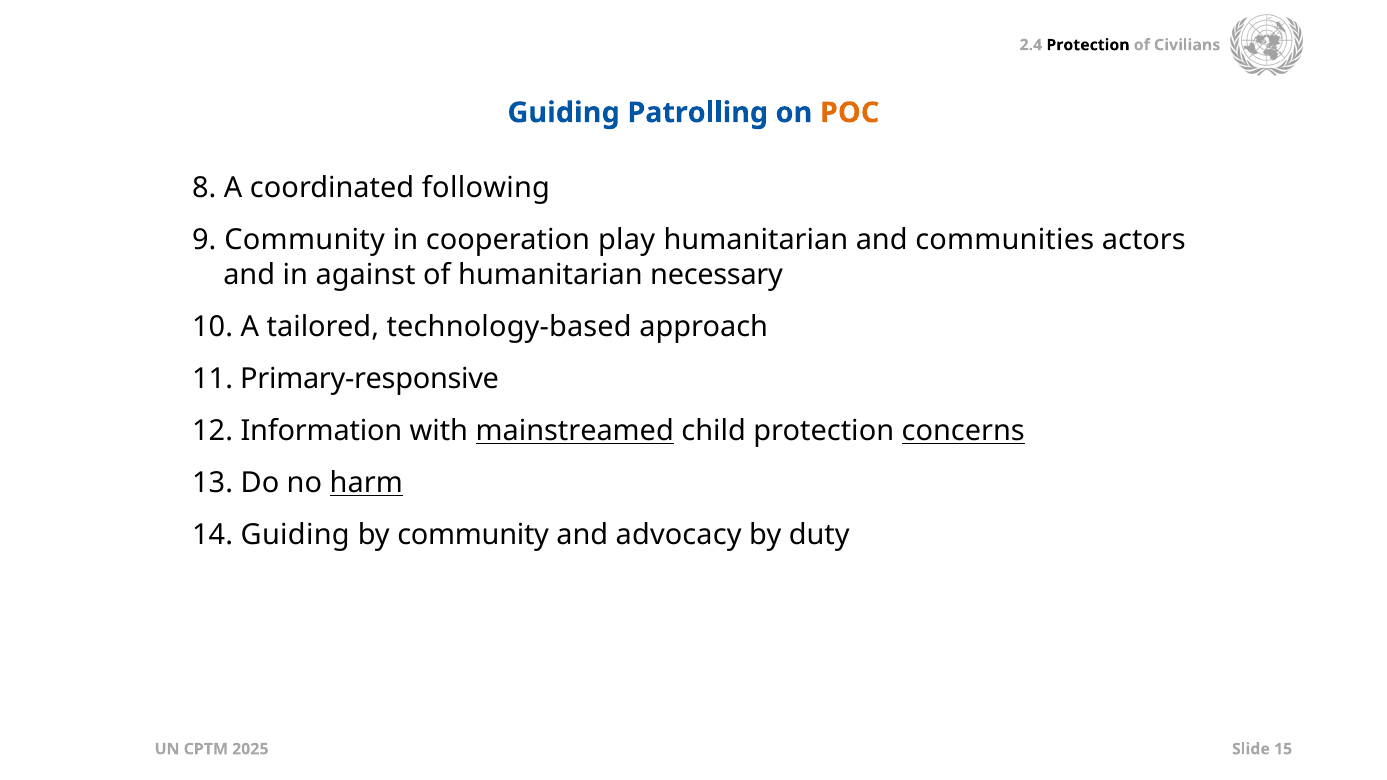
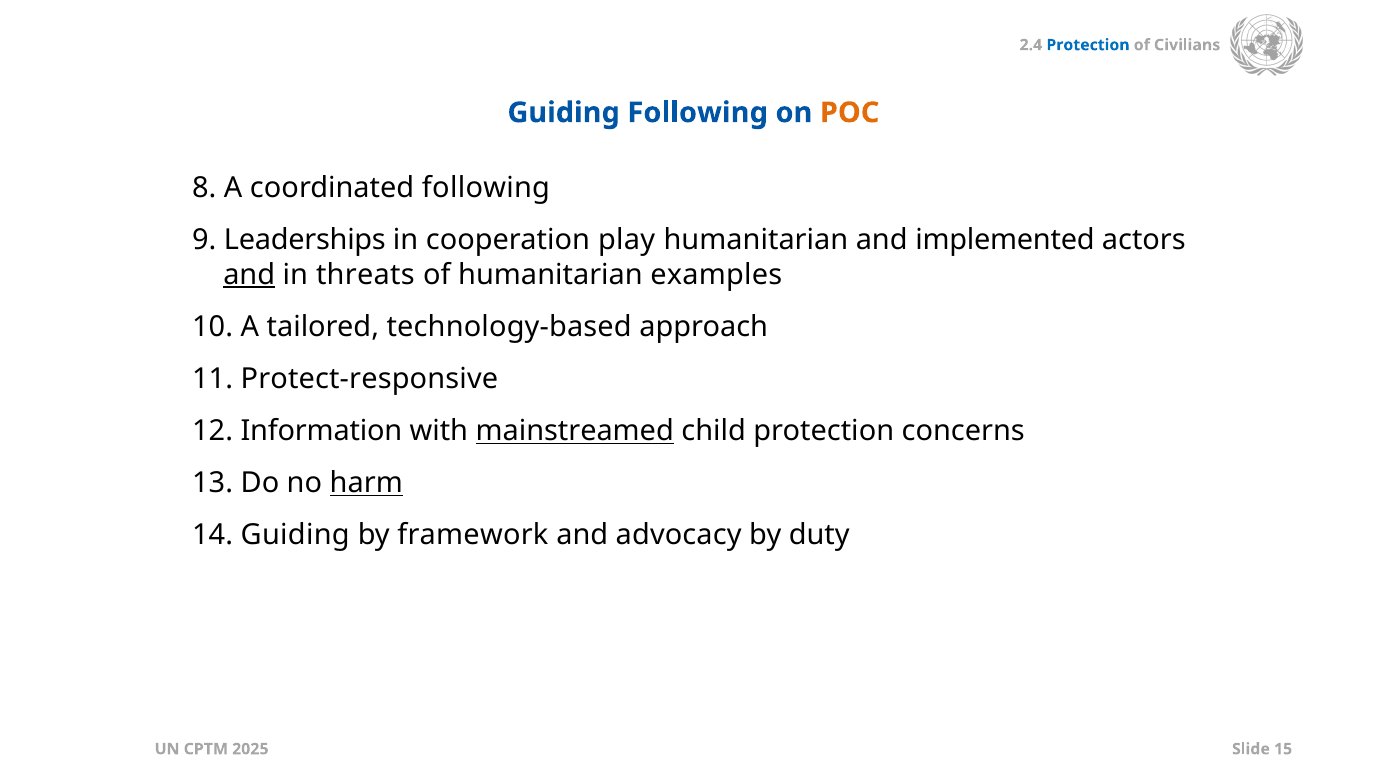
Protection at (1088, 45) colour: black -> blue
Guiding Patrolling: Patrolling -> Following
9 Community: Community -> Leaderships
communities: communities -> implemented
and at (249, 275) underline: none -> present
against: against -> threats
necessary: necessary -> examples
Primary-responsive: Primary-responsive -> Protect-responsive
concerns underline: present -> none
by community: community -> framework
